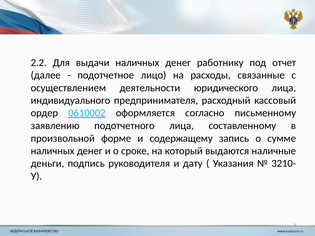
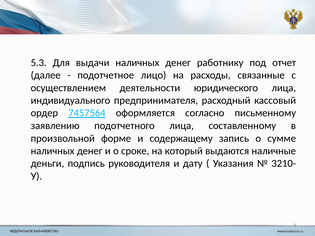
2.2: 2.2 -> 5.3
0610002: 0610002 -> 7457564
